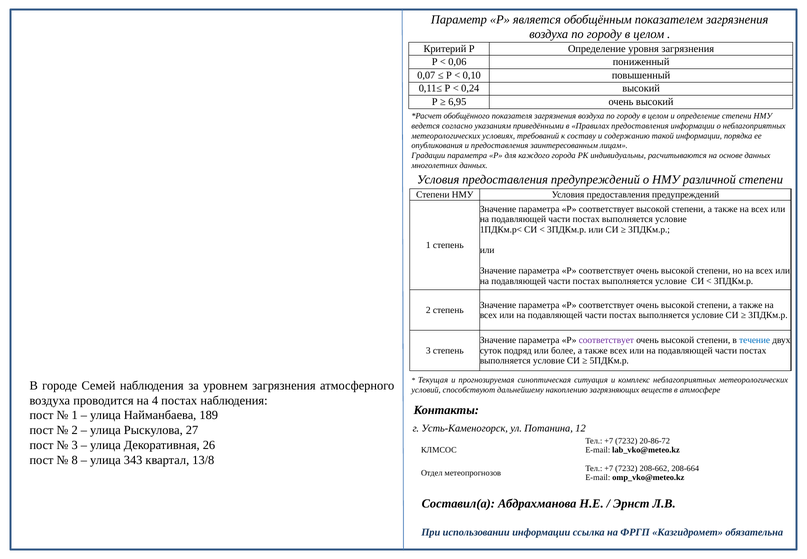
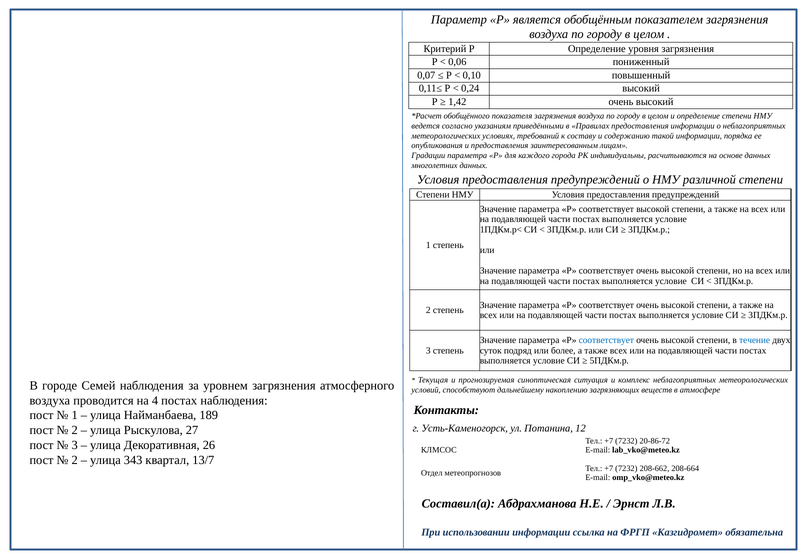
6,95: 6,95 -> 1,42
соответствует at (606, 340) colour: purple -> blue
8 at (75, 460): 8 -> 2
13/8: 13/8 -> 13/7
